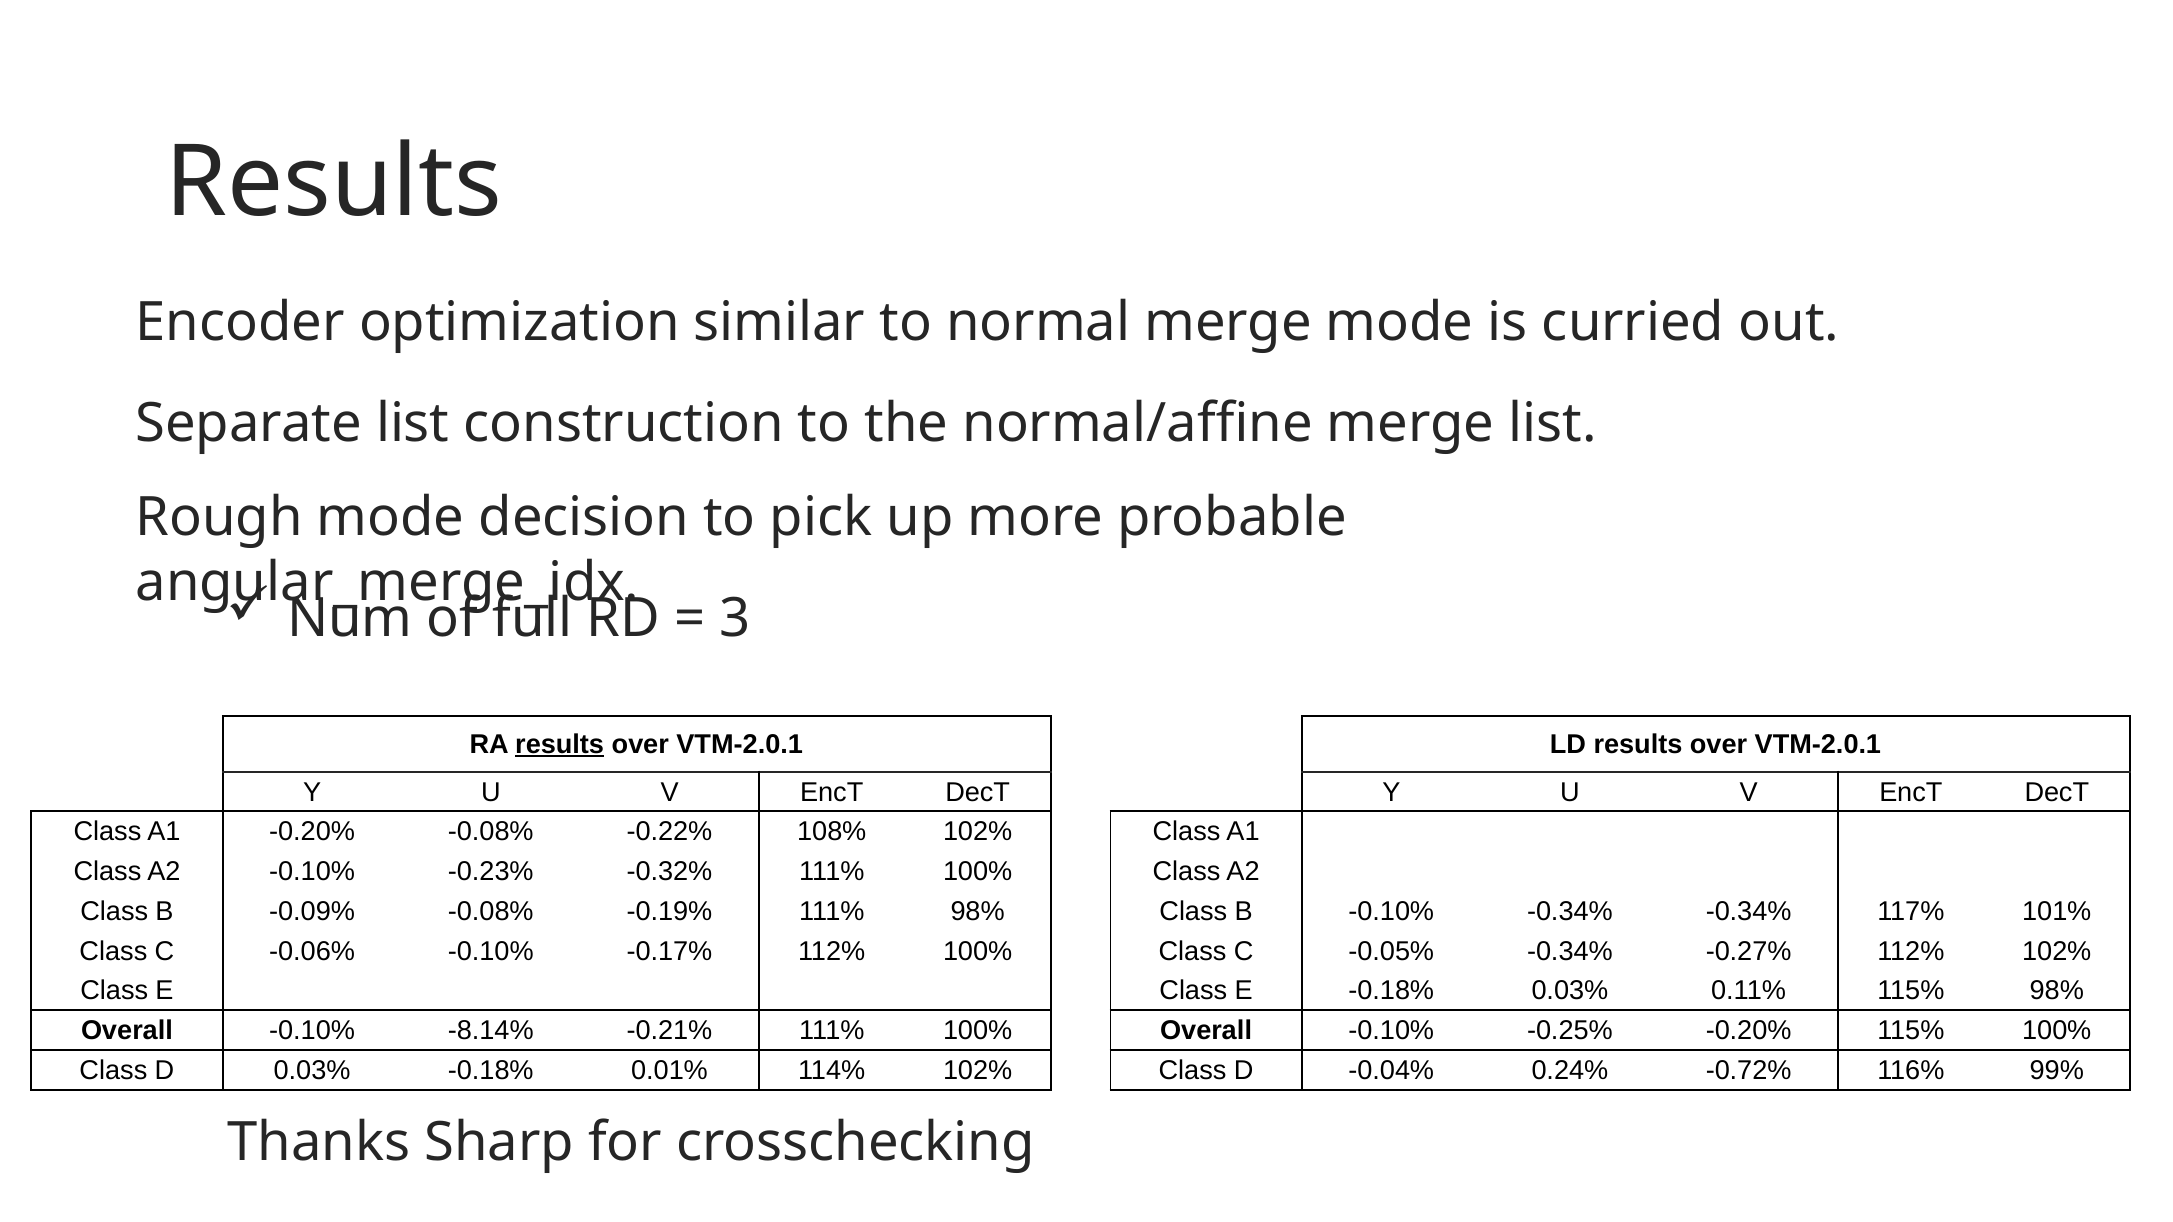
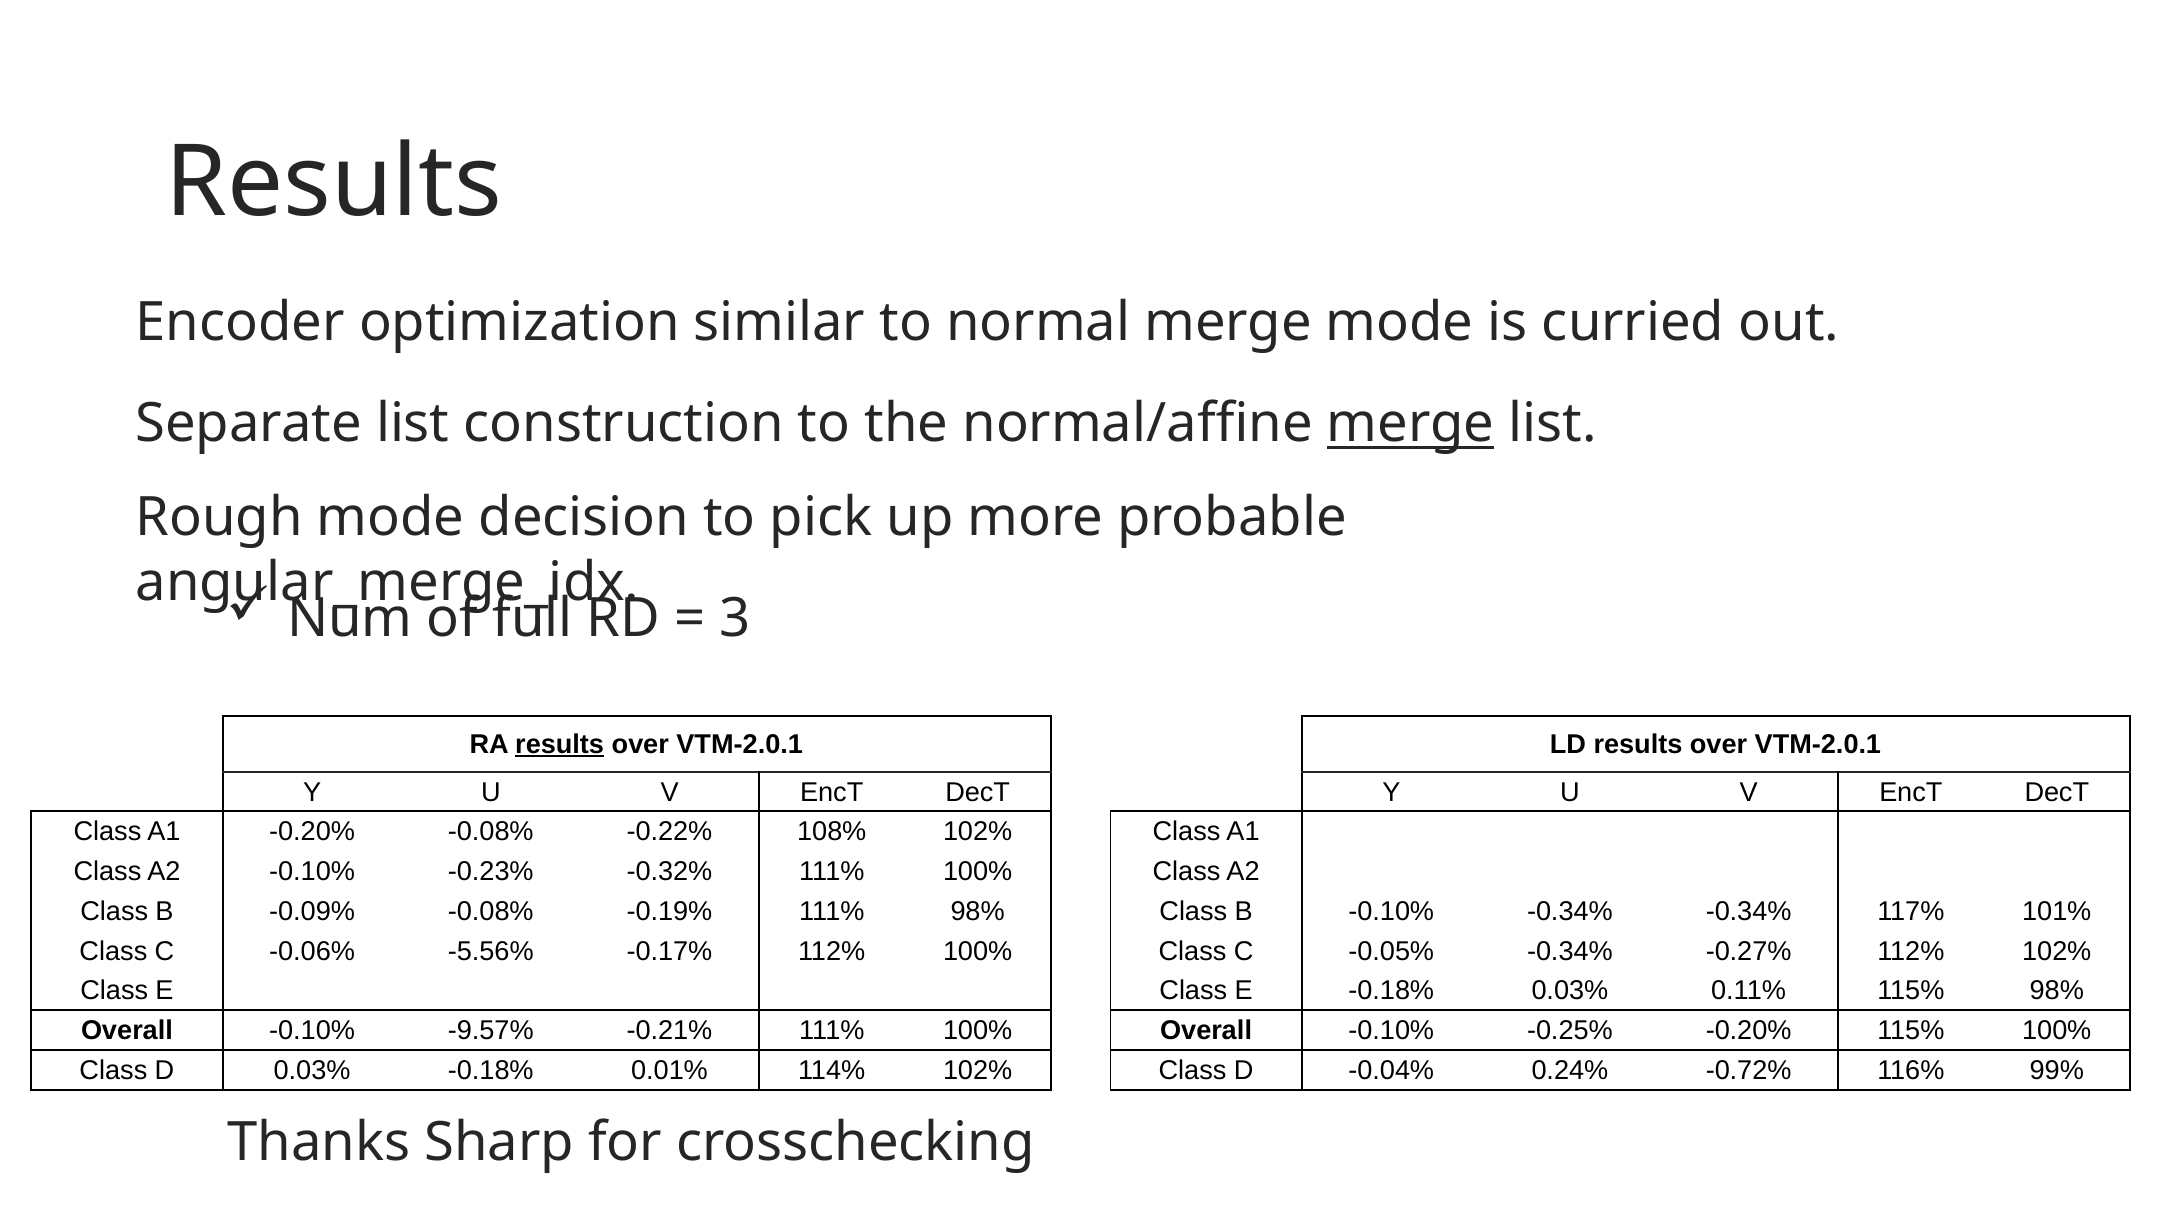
merge at (1411, 424) underline: none -> present
-0.06% -0.10%: -0.10% -> -5.56%
-8.14%: -8.14% -> -9.57%
